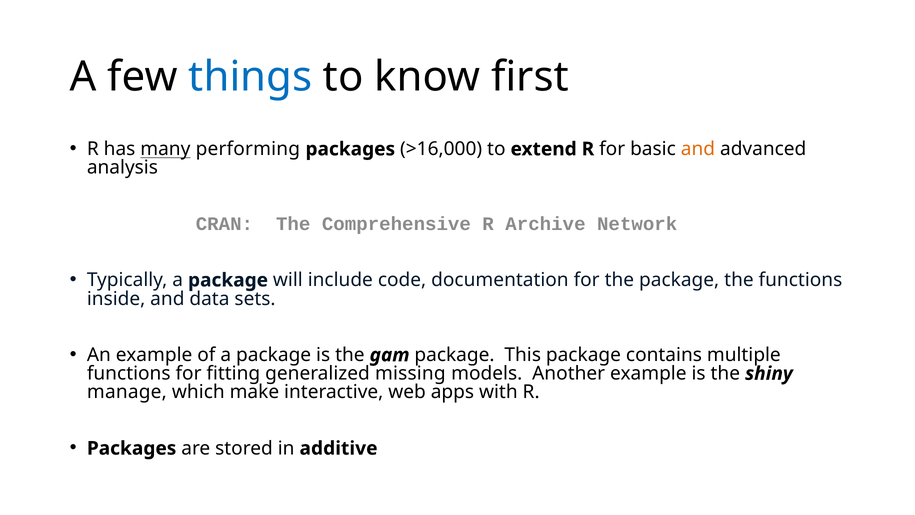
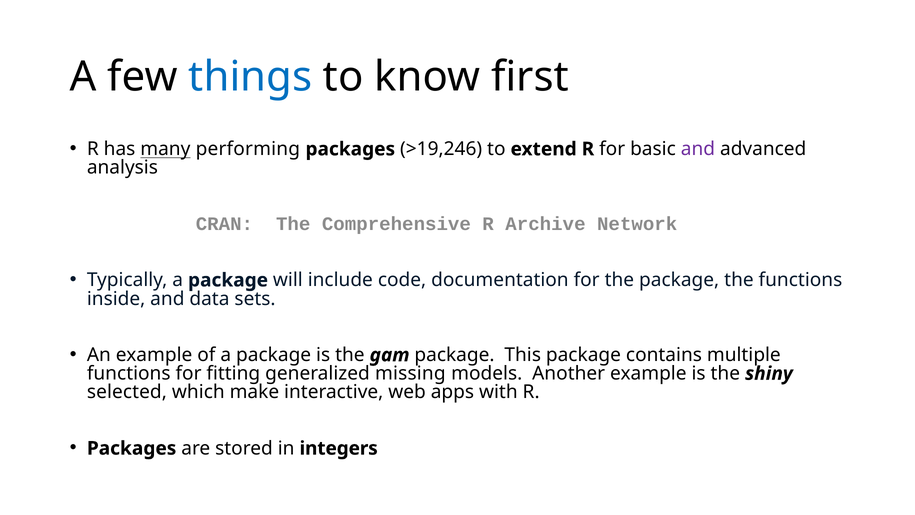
>16,000: >16,000 -> >19,246
and at (698, 149) colour: orange -> purple
manage: manage -> selected
additive: additive -> integers
